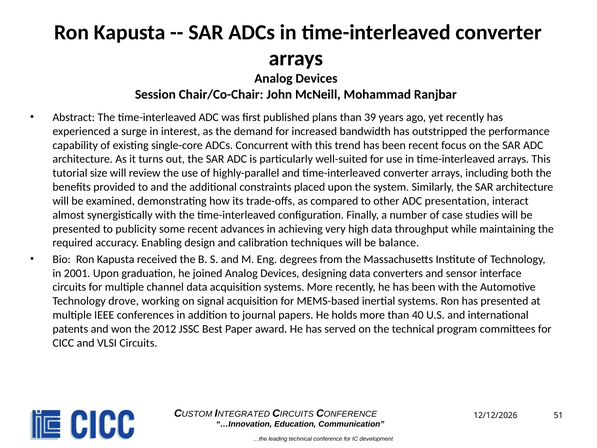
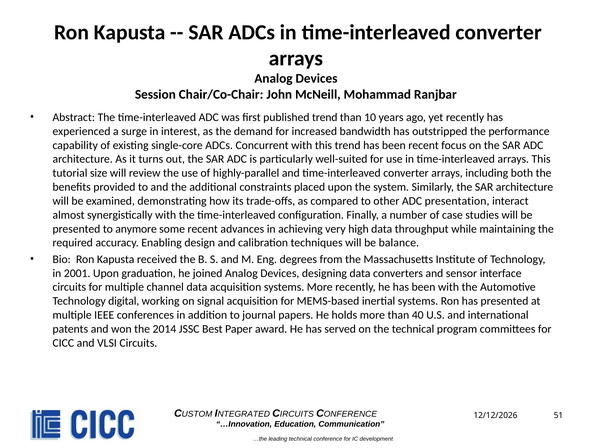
published plans: plans -> trend
39: 39 -> 10
publicity: publicity -> anymore
drove: drove -> digital
2012: 2012 -> 2014
